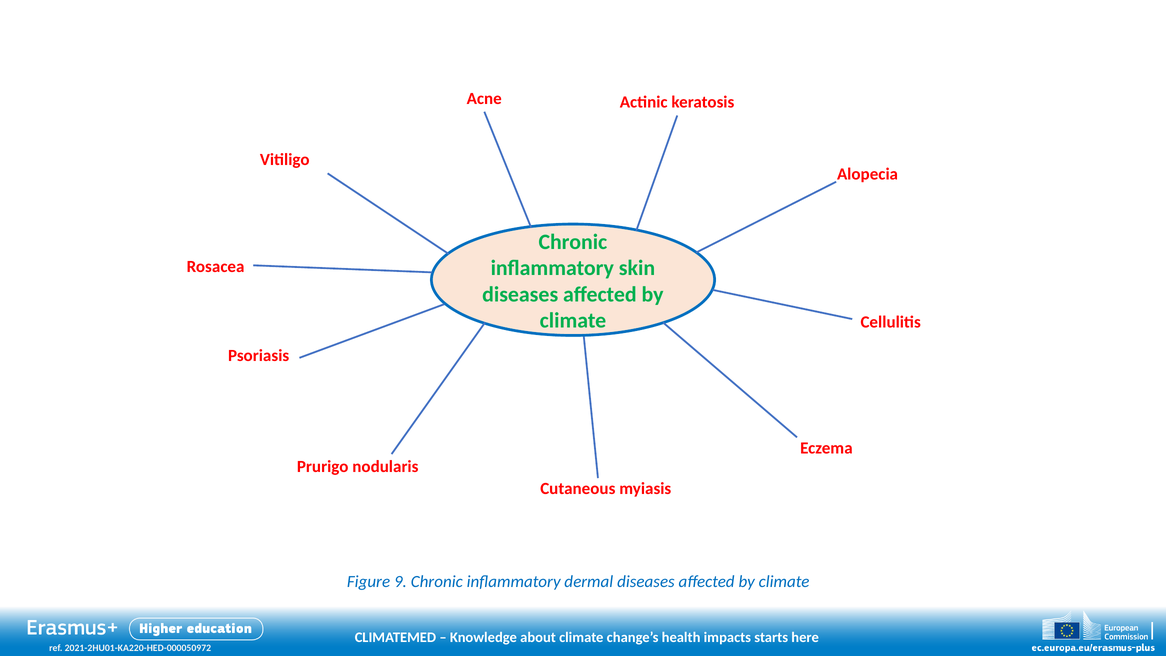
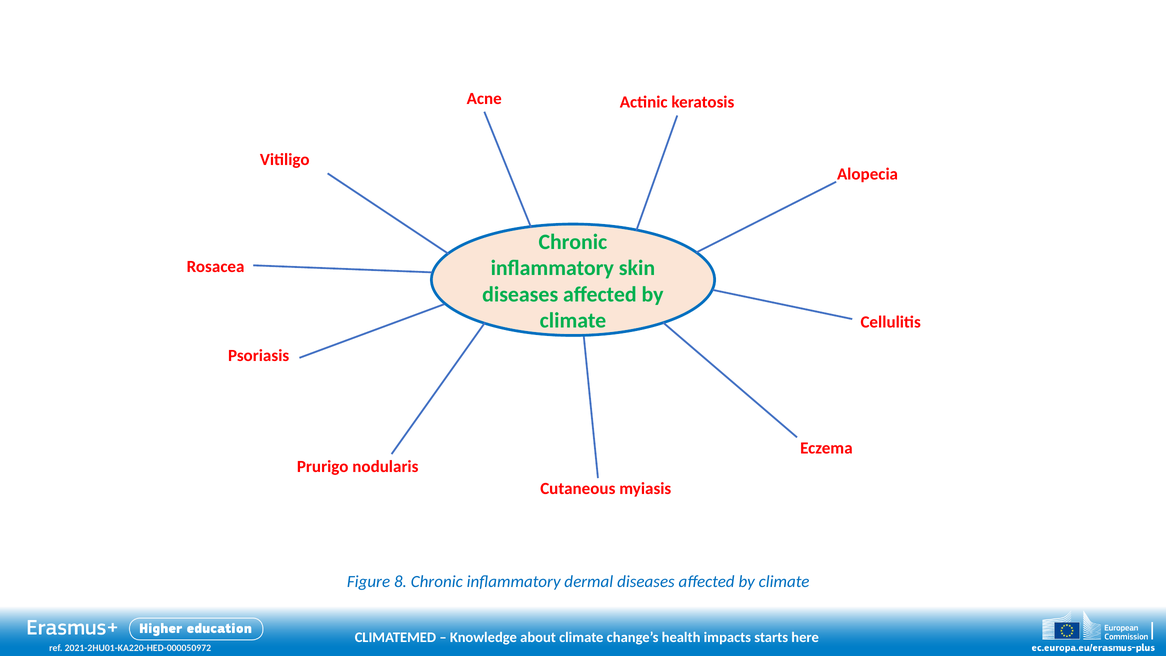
9: 9 -> 8
